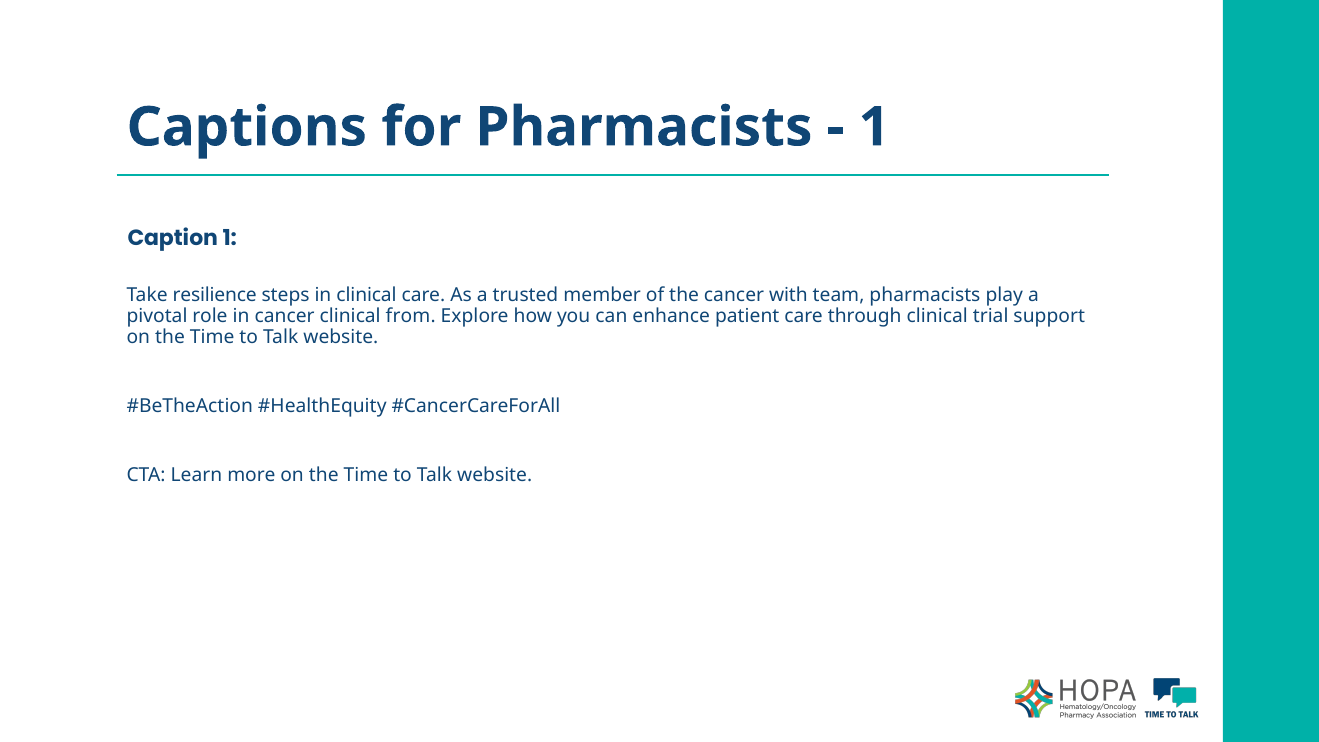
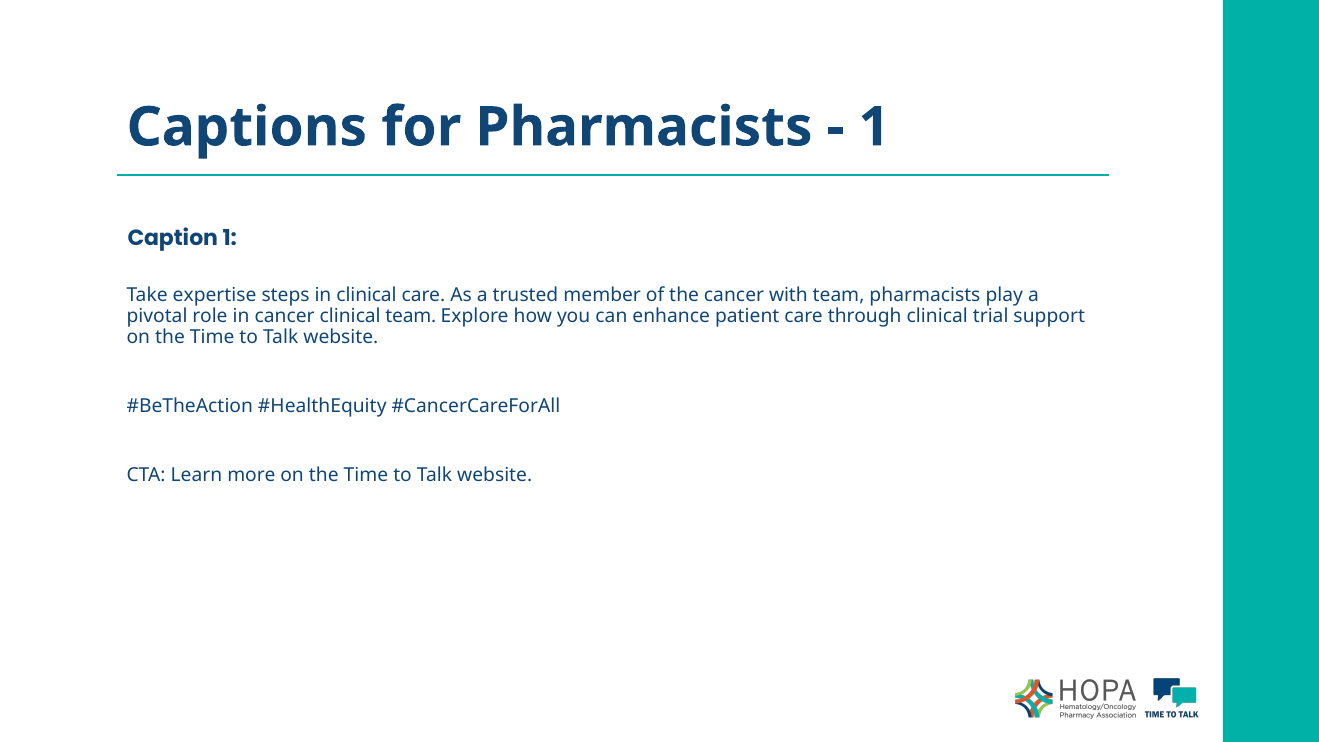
resilience: resilience -> expertise
clinical from: from -> team
